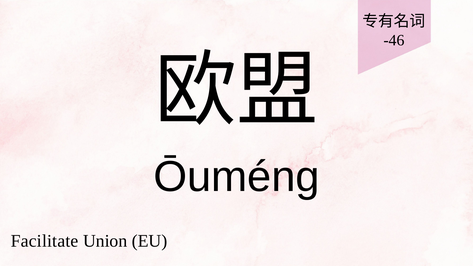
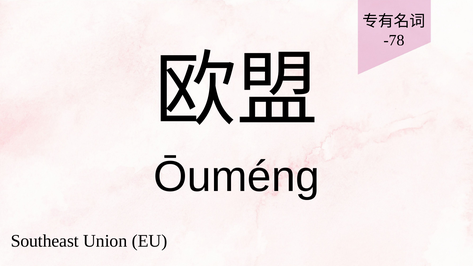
-46: -46 -> -78
Facilitate: Facilitate -> Southeast
